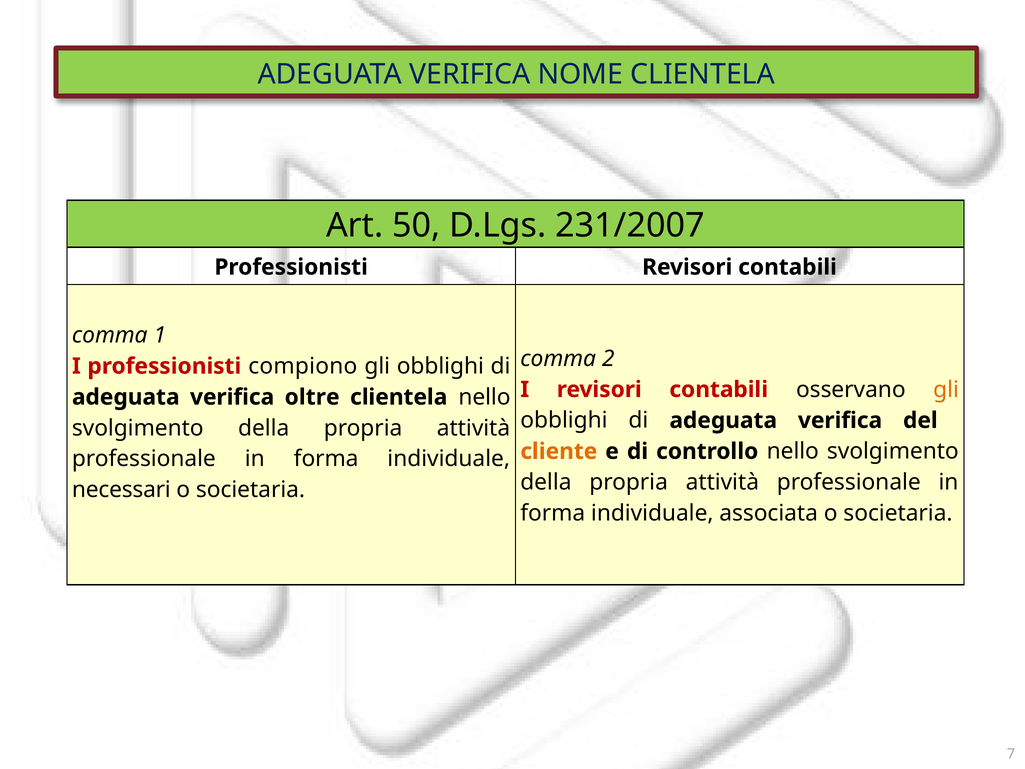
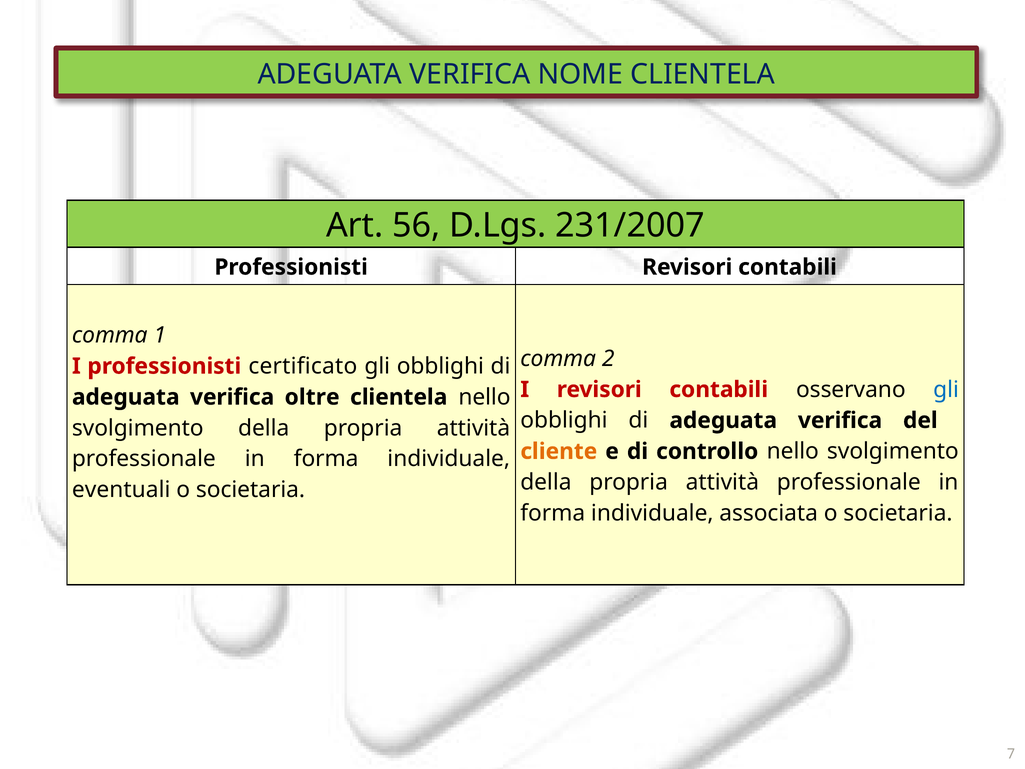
50: 50 -> 56
compiono: compiono -> certificato
gli at (946, 389) colour: orange -> blue
necessari: necessari -> eventuali
